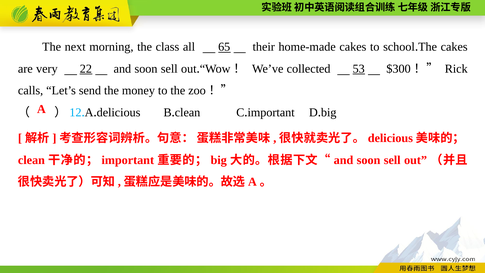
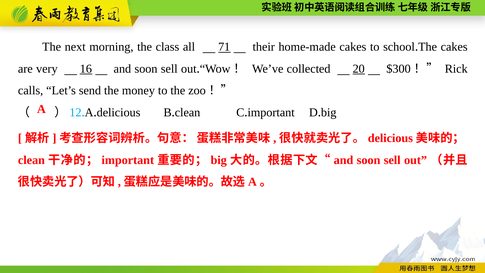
65: 65 -> 71
22: 22 -> 16
53: 53 -> 20
